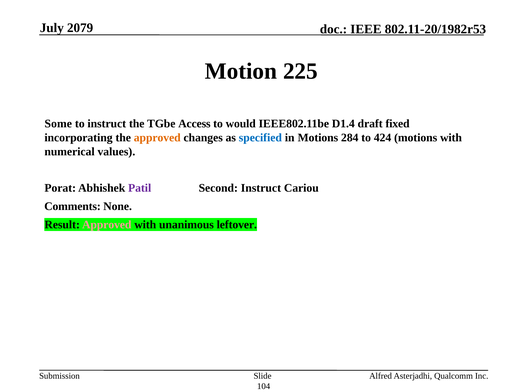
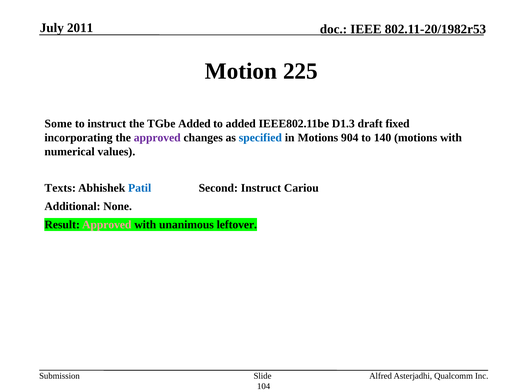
2079: 2079 -> 2011
TGbe Access: Access -> Added
to would: would -> added
D1.4: D1.4 -> D1.3
approved at (157, 138) colour: orange -> purple
284: 284 -> 904
424: 424 -> 140
Porat: Porat -> Texts
Patil colour: purple -> blue
Comments: Comments -> Additional
